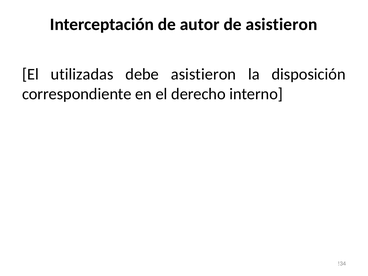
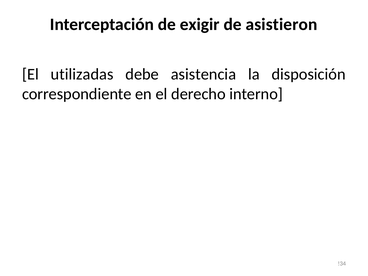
autor: autor -> exigir
debe asistieron: asistieron -> asistencia
